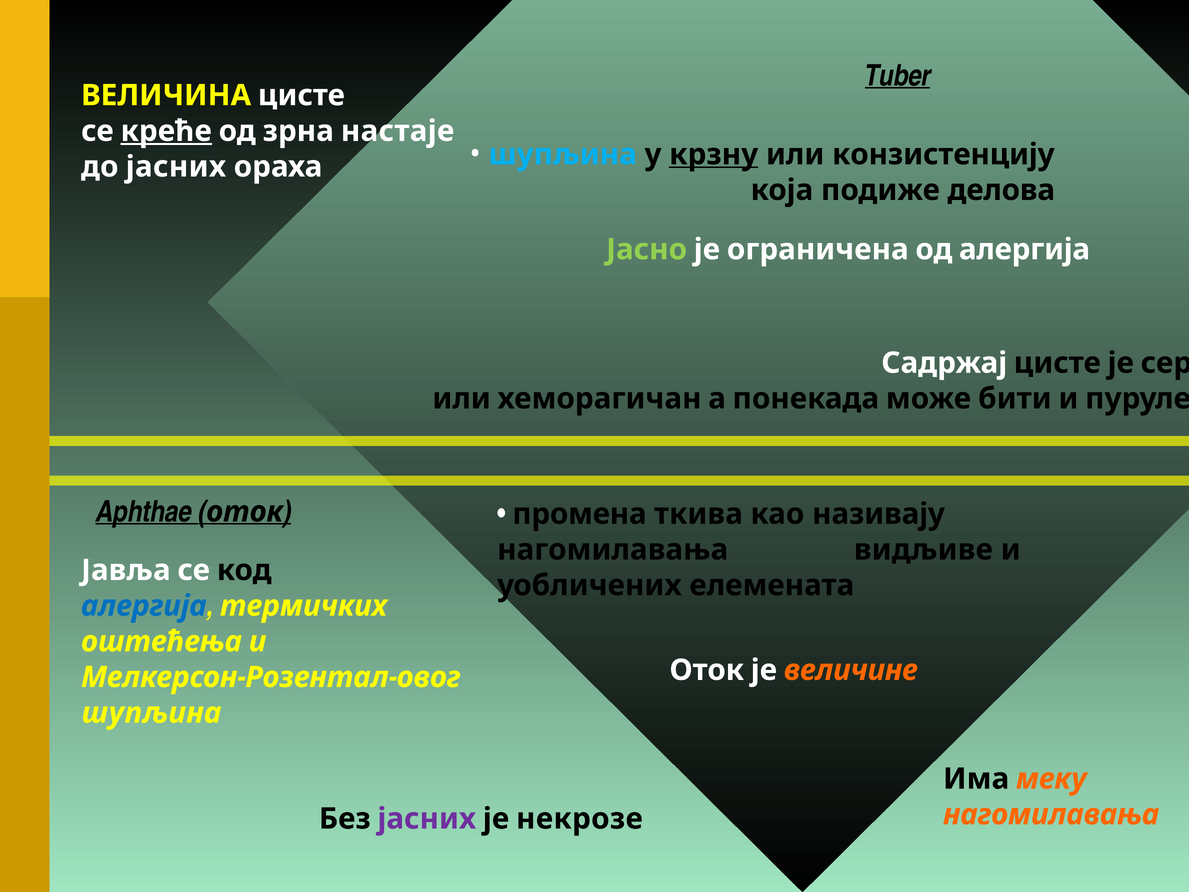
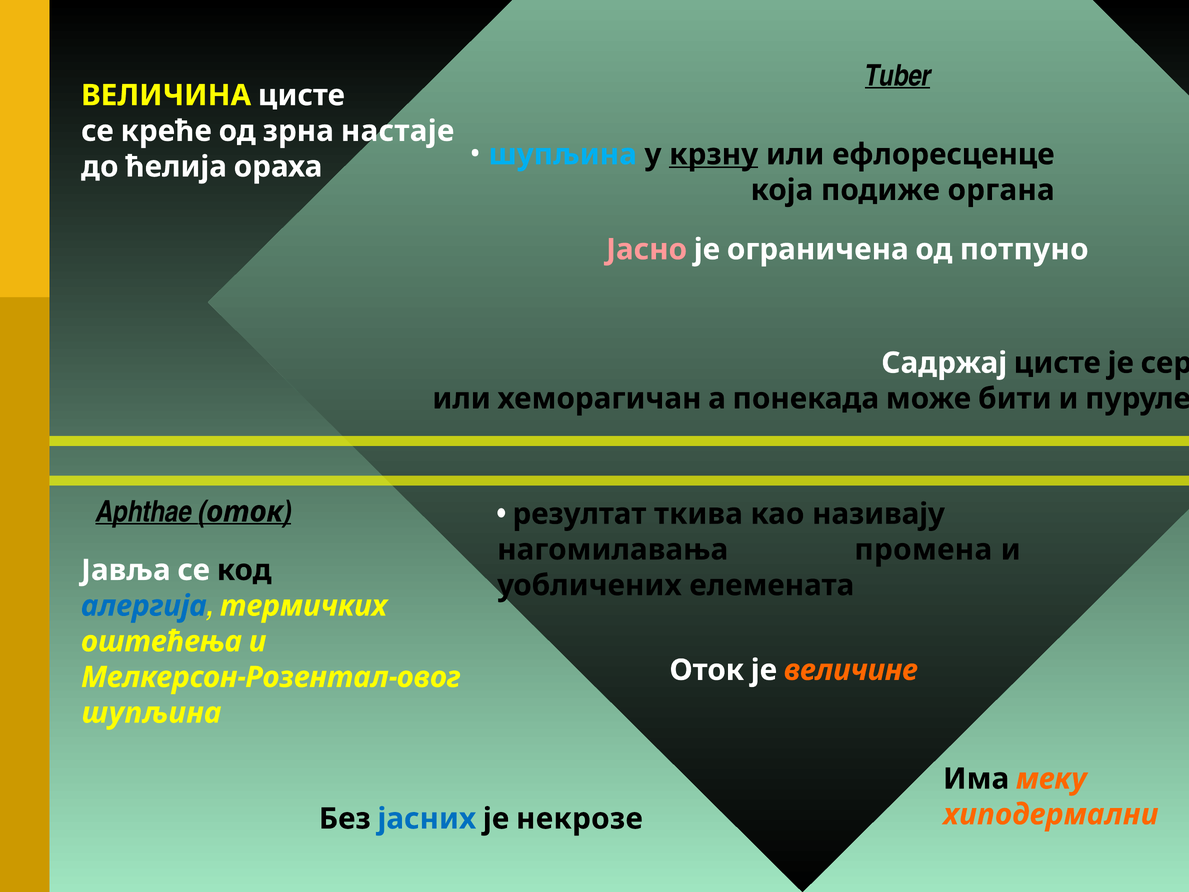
креће underline: present -> none
конзистенцију: конзистенцију -> ефлоресценце
до јасних: јасних -> ћелија
делова: делова -> органа
Јасно colour: light green -> pink
алергија at (1024, 249): алергија -> потпуно
промена: промена -> резултат
видљиве: видљиве -> промена
нагомилавања at (1051, 814): нагомилавања -> хиподермални
јасних at (427, 819) colour: purple -> blue
